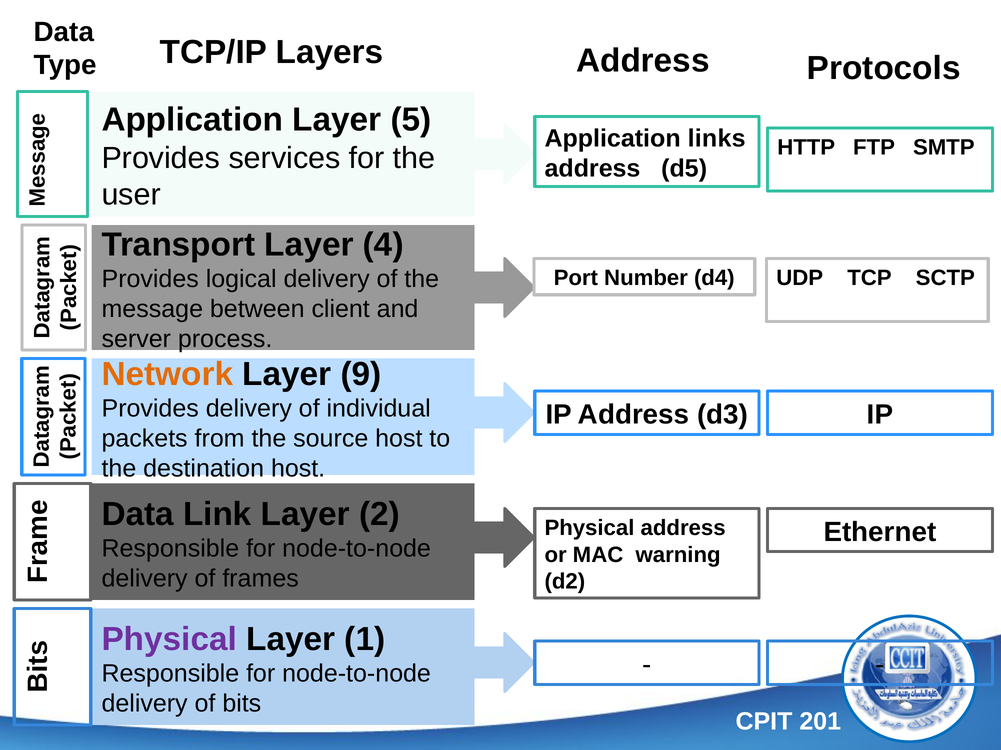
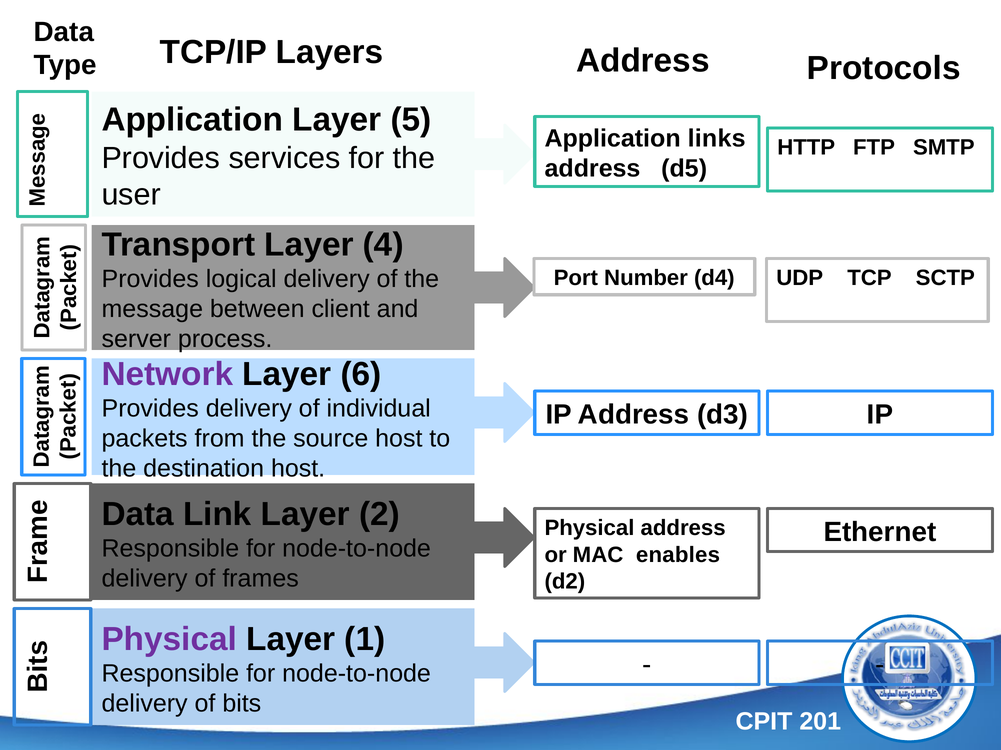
Network colour: orange -> purple
9: 9 -> 6
warning: warning -> enables
